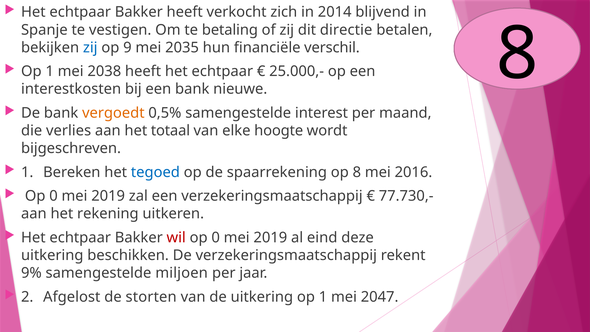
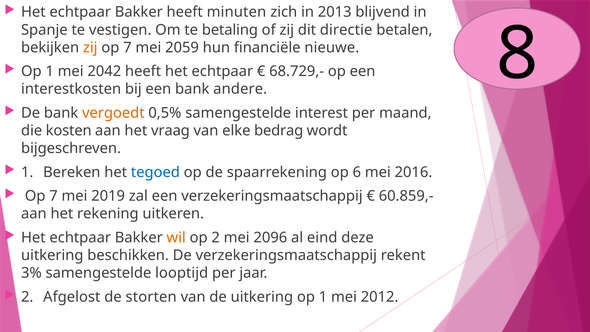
verkocht: verkocht -> minuten
2014: 2014 -> 2013
zij at (90, 47) colour: blue -> orange
9 at (127, 47): 9 -> 7
2035: 2035 -> 2059
verschil: verschil -> nieuwe
2038: 2038 -> 2042
25.000,-: 25.000,- -> 68.729,-
nieuwe: nieuwe -> andere
verlies: verlies -> kosten
totaal: totaal -> vraag
hoogte: hoogte -> bedrag
8: 8 -> 6
0 at (53, 196): 0 -> 7
77.730,-: 77.730,- -> 60.859,-
wil colour: red -> orange
0 at (216, 238): 0 -> 2
2019 at (270, 238): 2019 -> 2096
9%: 9% -> 3%
miljoen: miljoen -> looptijd
2047: 2047 -> 2012
